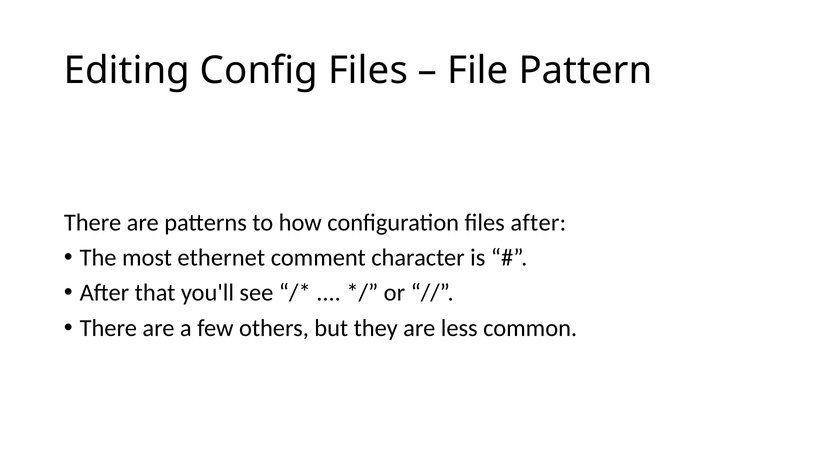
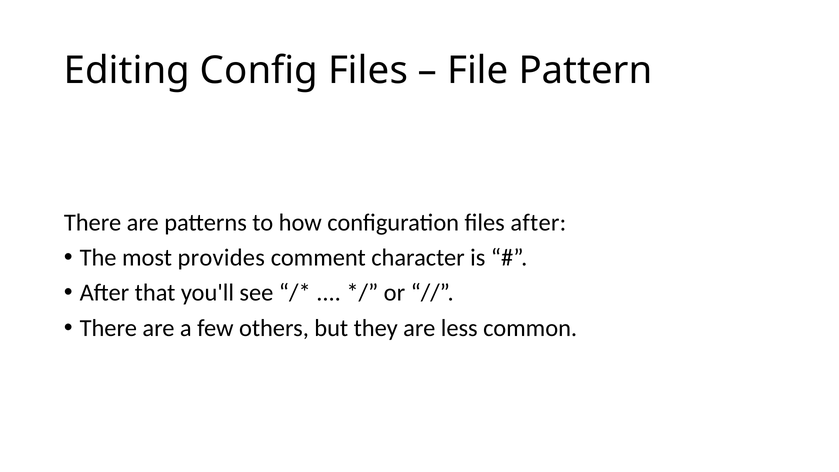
ethernet: ethernet -> provides
